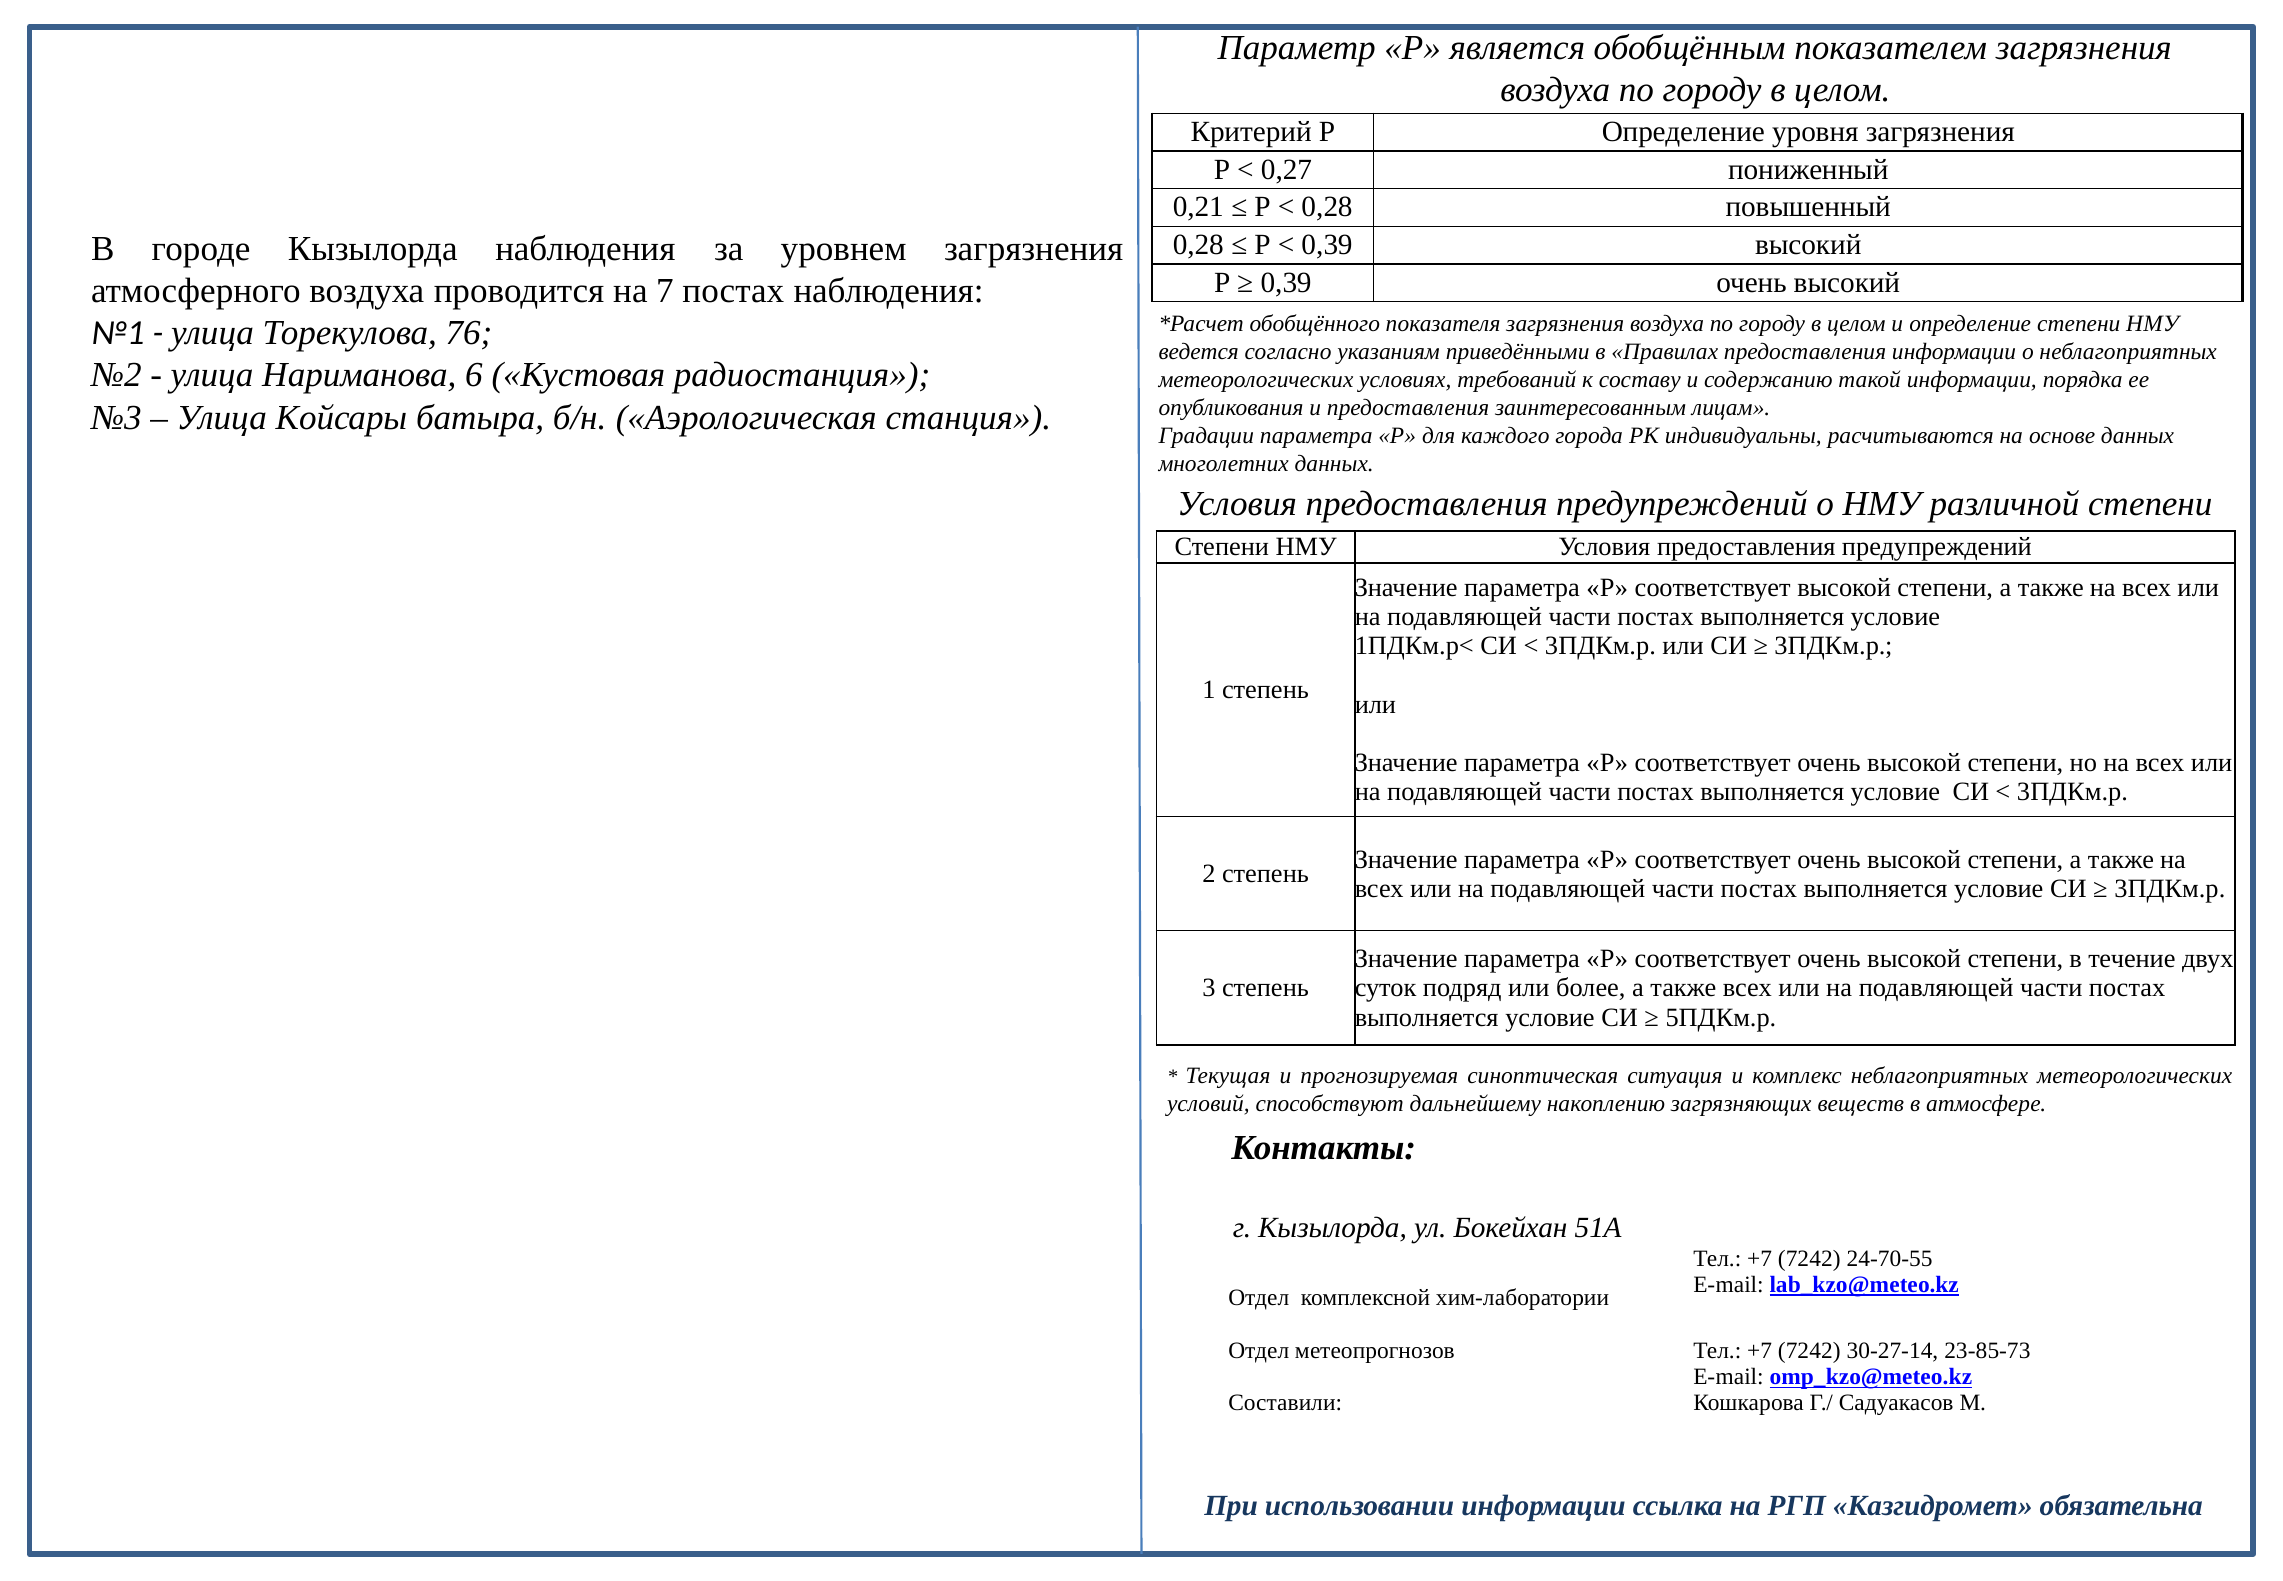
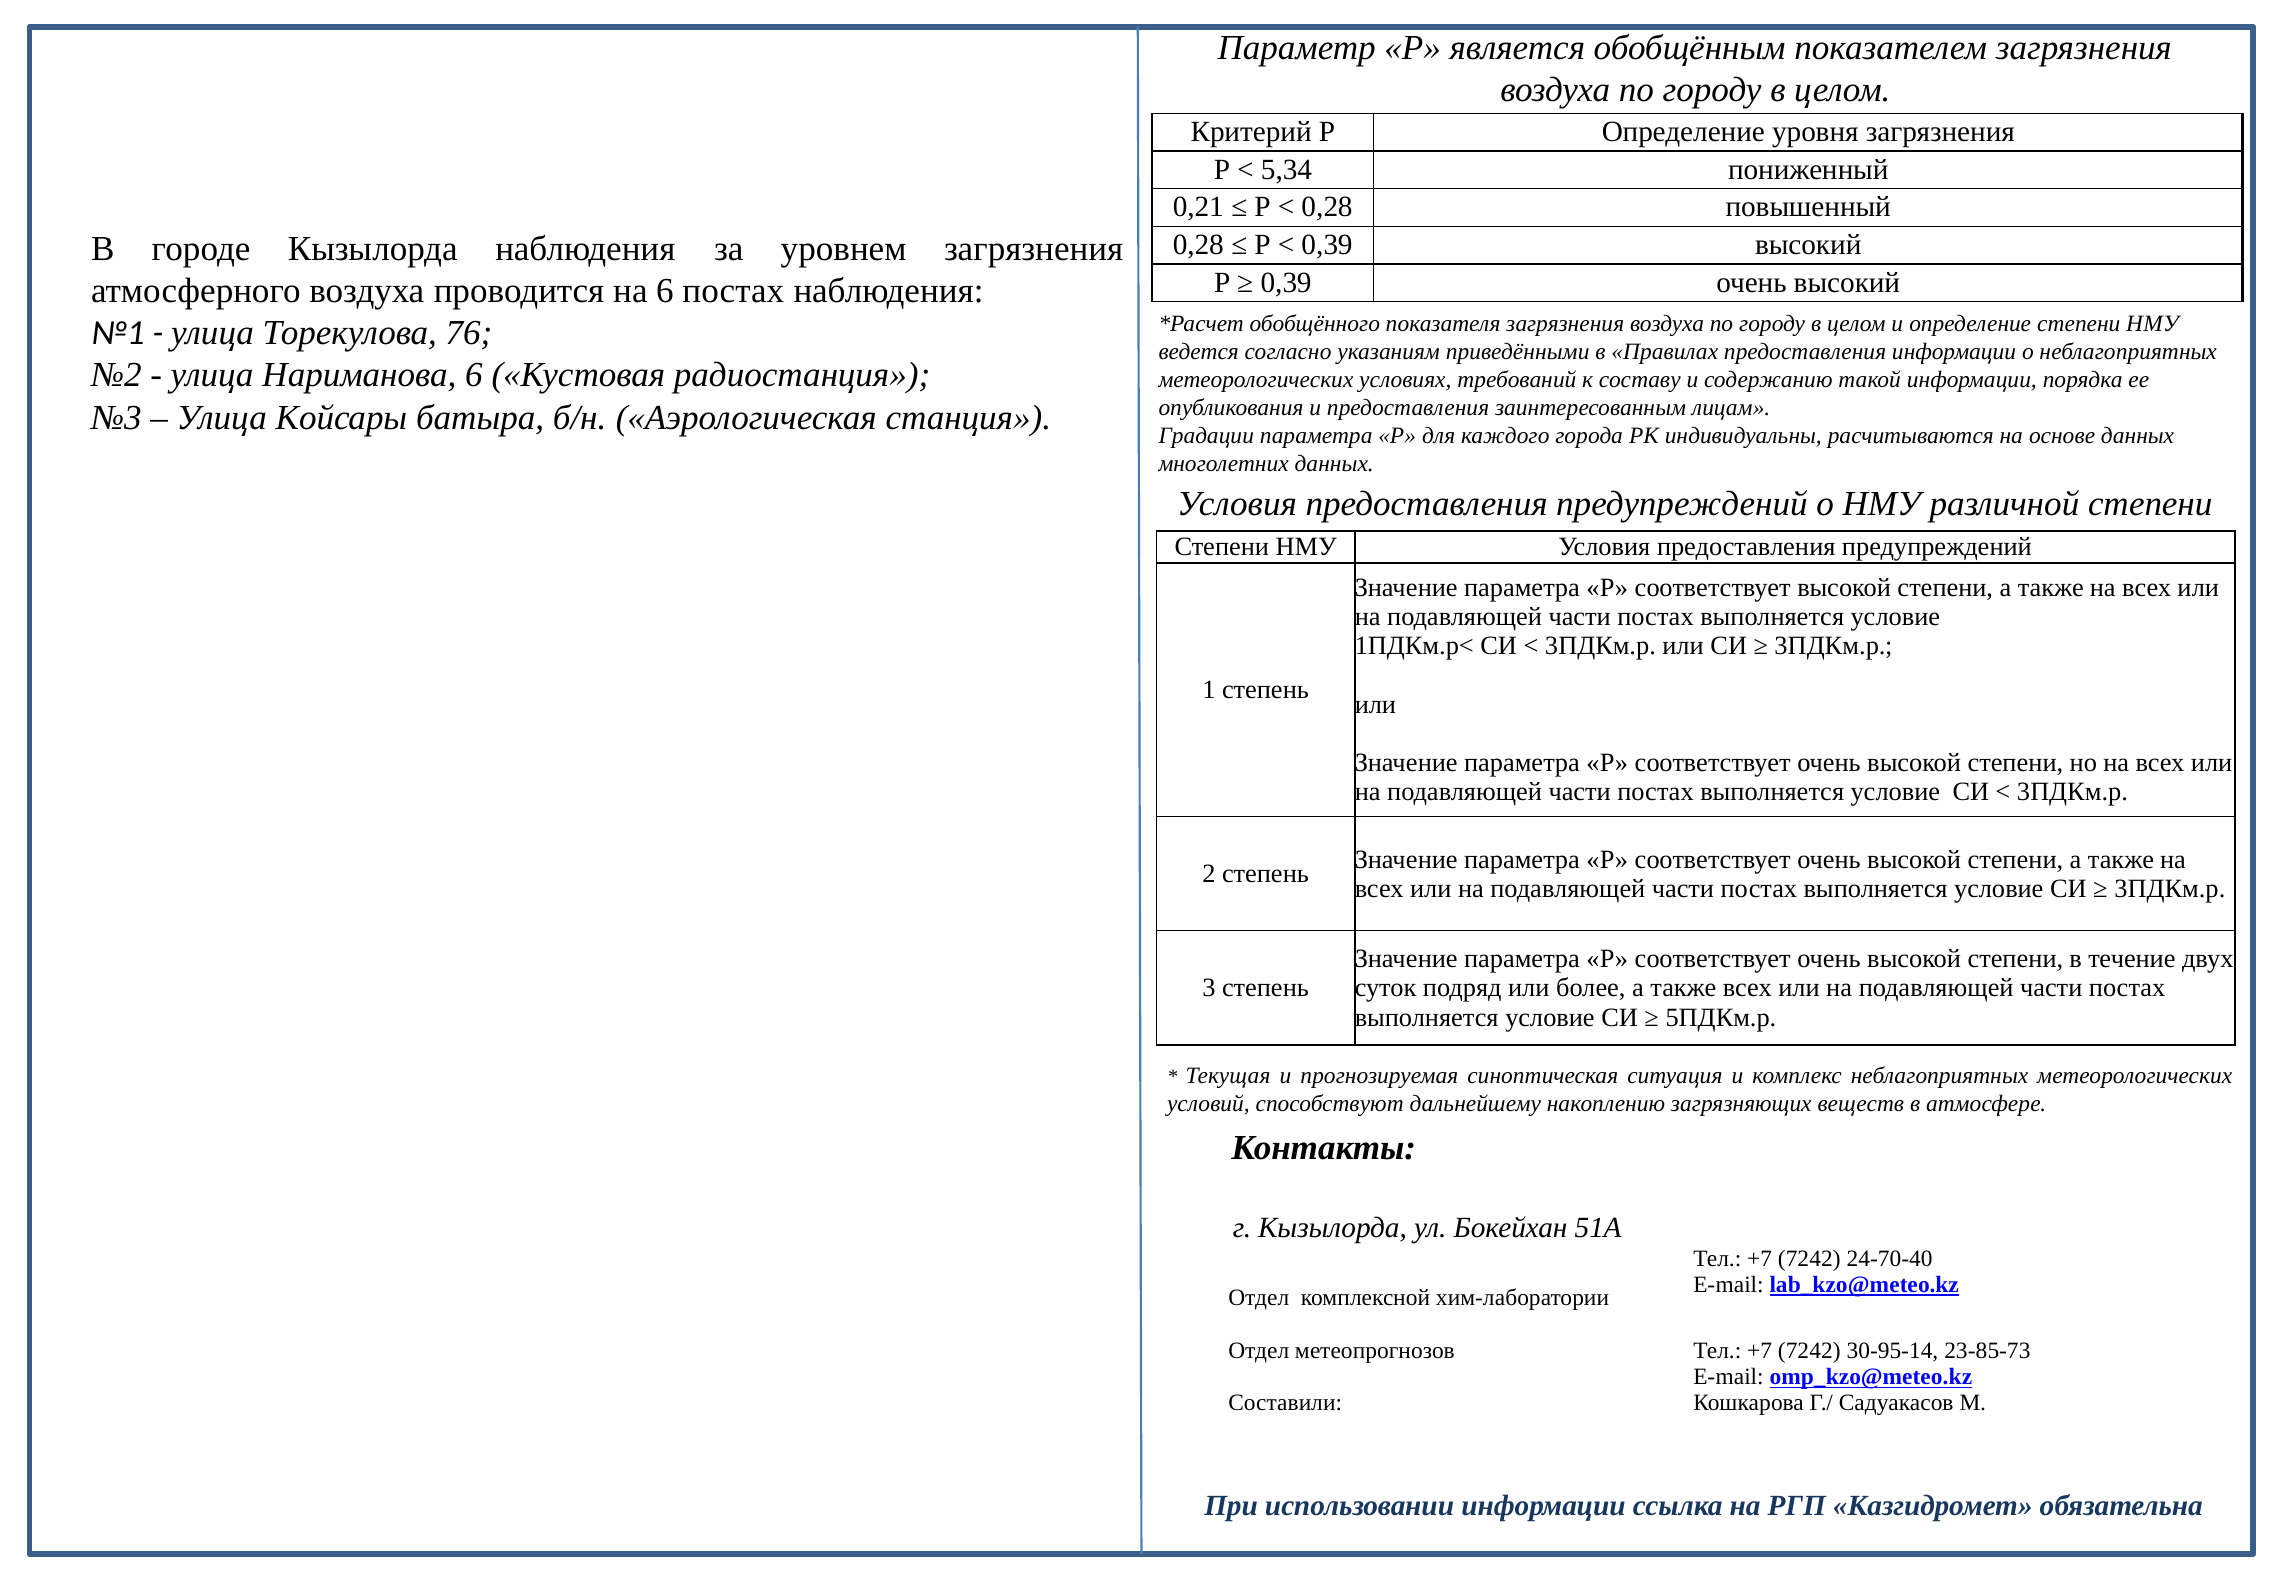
0,27: 0,27 -> 5,34
на 7: 7 -> 6
24-70-55: 24-70-55 -> 24-70-40
30-27-14: 30-27-14 -> 30-95-14
